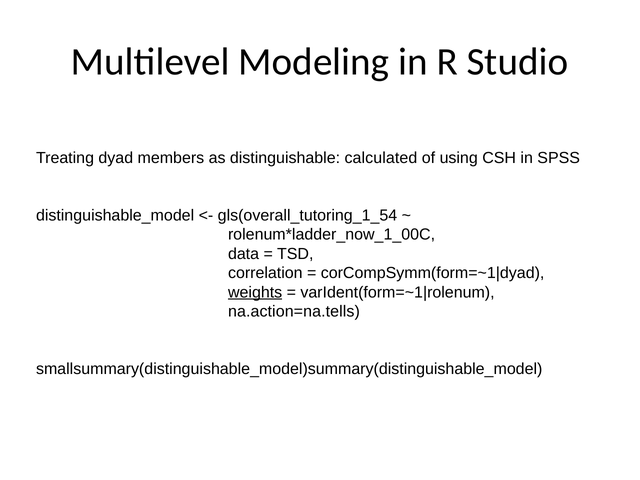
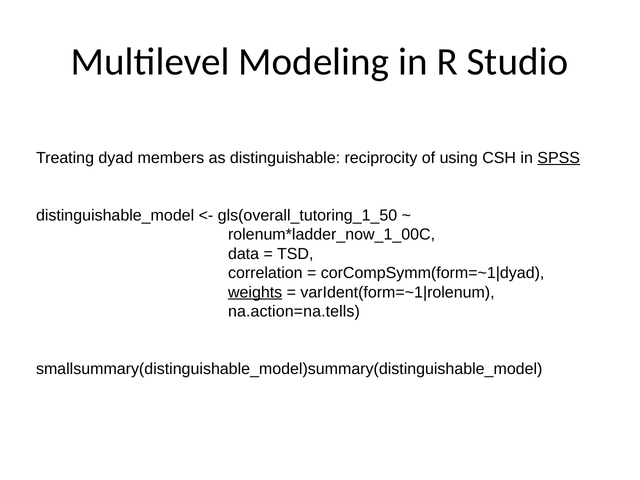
calculated: calculated -> reciprocity
SPSS underline: none -> present
gls(overall_tutoring_1_54: gls(overall_tutoring_1_54 -> gls(overall_tutoring_1_50
